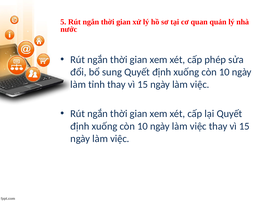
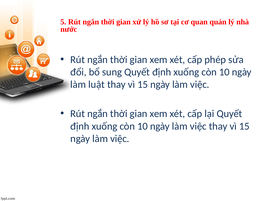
tỉnh: tỉnh -> luật
